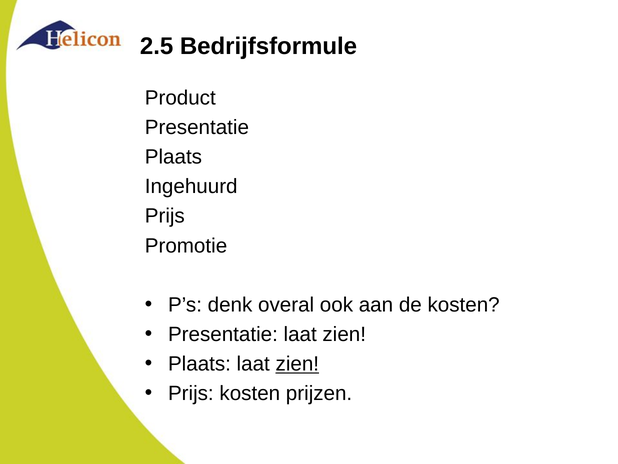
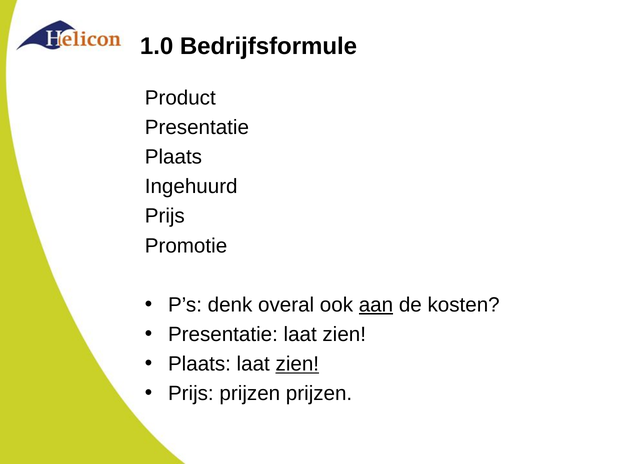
2.5: 2.5 -> 1.0
aan underline: none -> present
Prijs kosten: kosten -> prijzen
